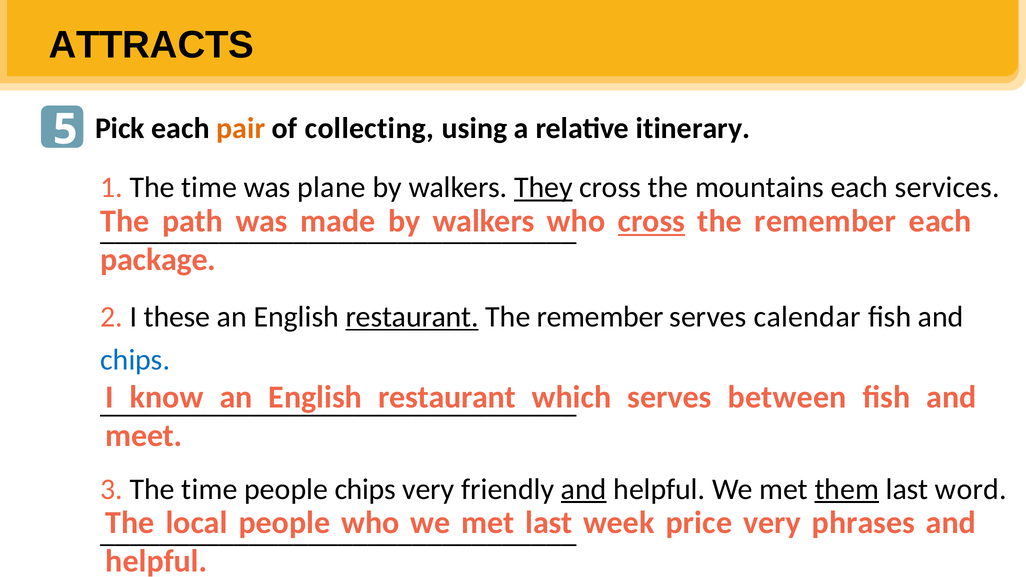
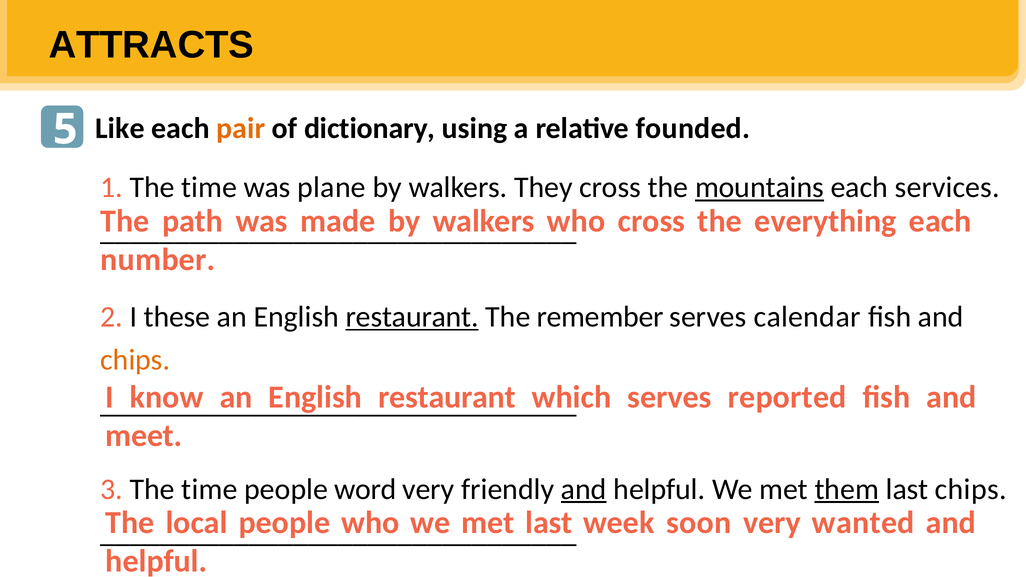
Pick: Pick -> Like
collecting: collecting -> dictionary
itinerary: itinerary -> founded
They underline: present -> none
mountains underline: none -> present
cross at (651, 221) underline: present -> none
remember at (825, 221): remember -> everything
package: package -> number
chips at (135, 360) colour: blue -> orange
between: between -> reported
people chips: chips -> word
last word: word -> chips
price: price -> soon
phrases: phrases -> wanted
